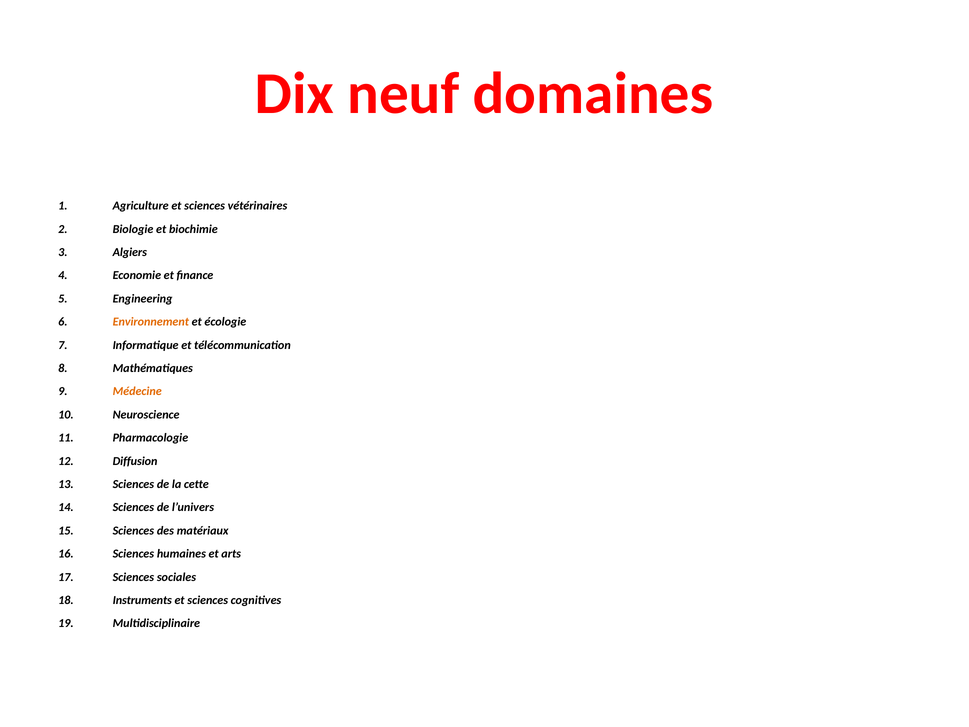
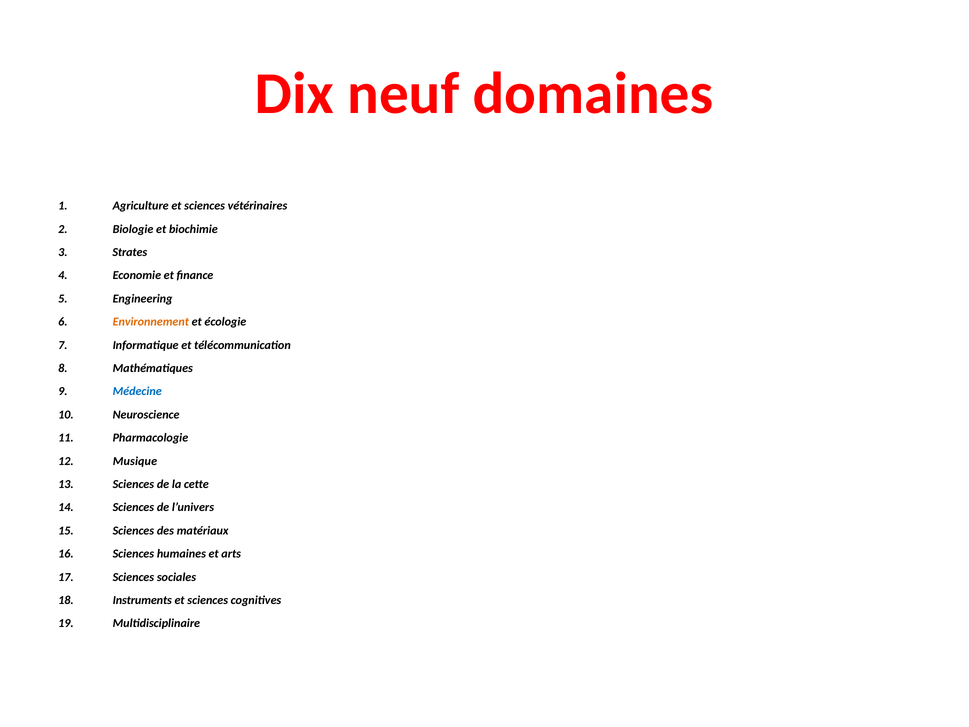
Algiers: Algiers -> Strates
Médecine colour: orange -> blue
Diffusion: Diffusion -> Musique
